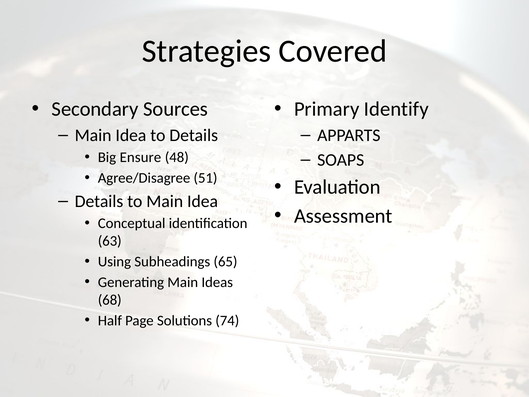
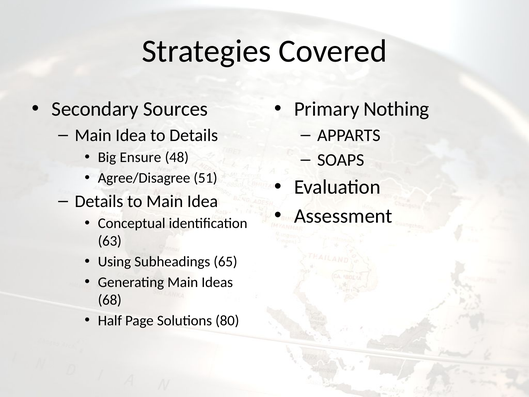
Identify: Identify -> Nothing
74: 74 -> 80
